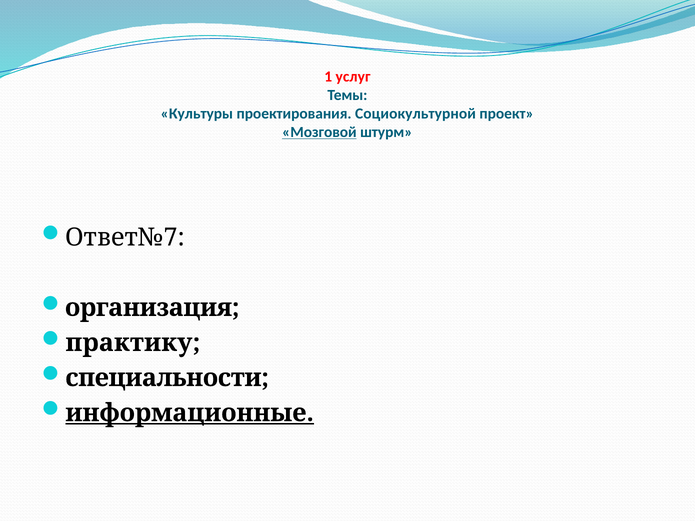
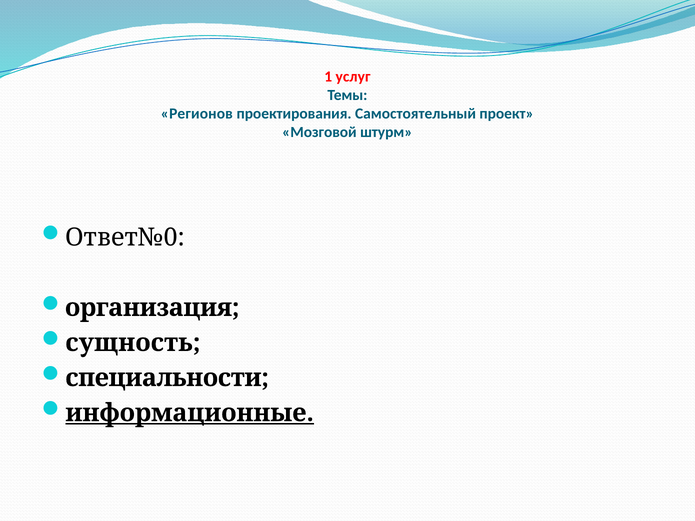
Культуры: Культуры -> Регионов
Социокультурной: Социокультурной -> Самостоятельный
Мозговой underline: present -> none
Ответ№7: Ответ№7 -> Ответ№0
практику: практику -> сущность
